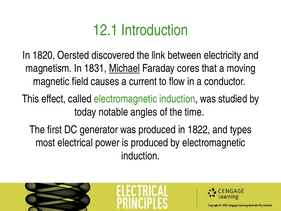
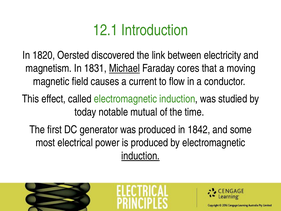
angles: angles -> mutual
1822: 1822 -> 1842
types: types -> some
induction at (141, 156) underline: none -> present
